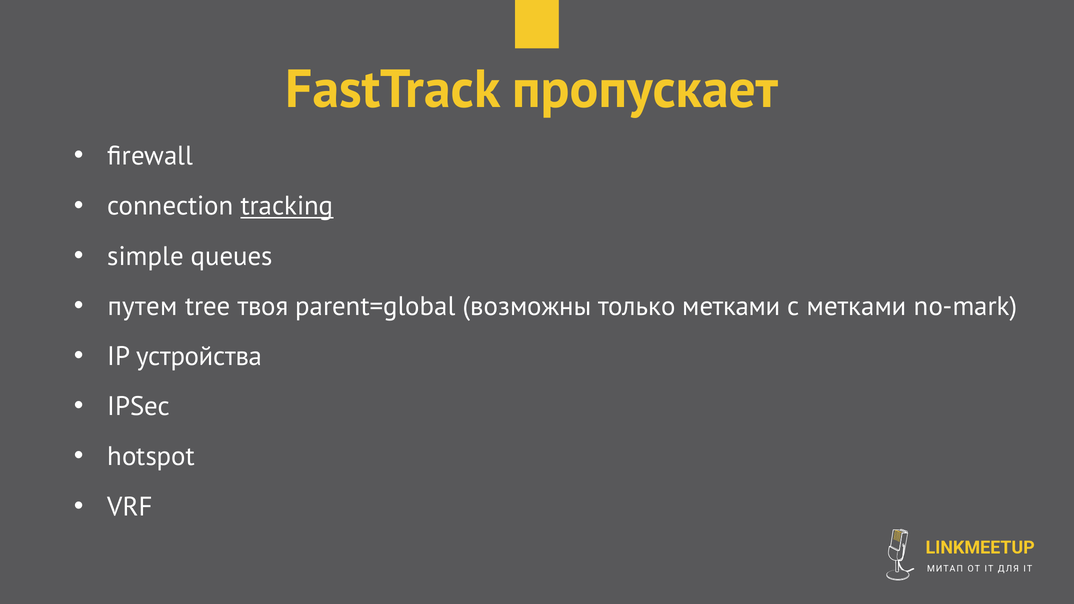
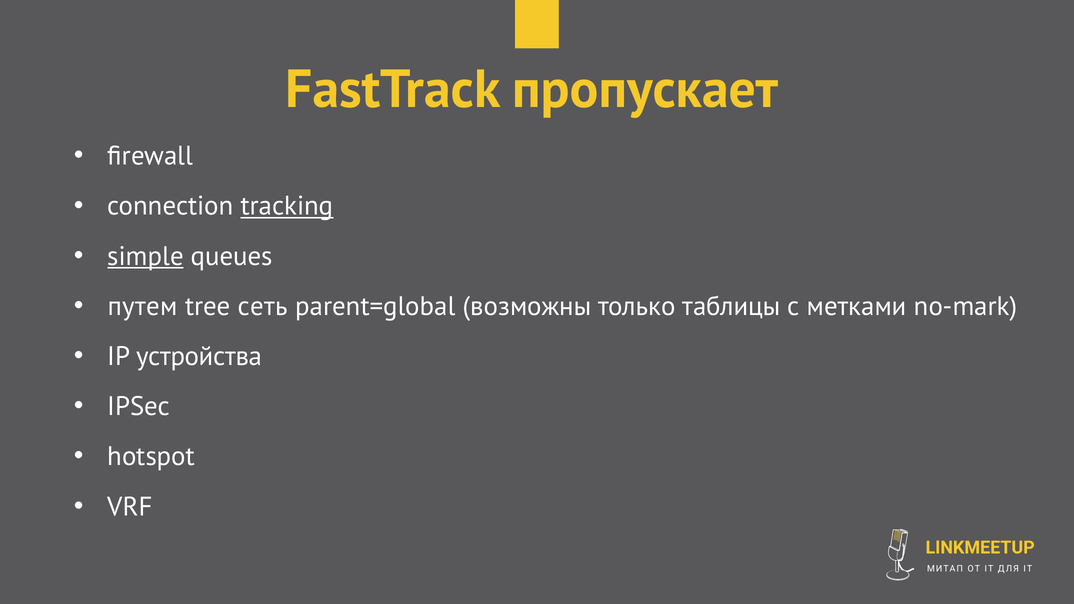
simple underline: none -> present
твоя: твоя -> сеть
только метками: метками -> таблицы
